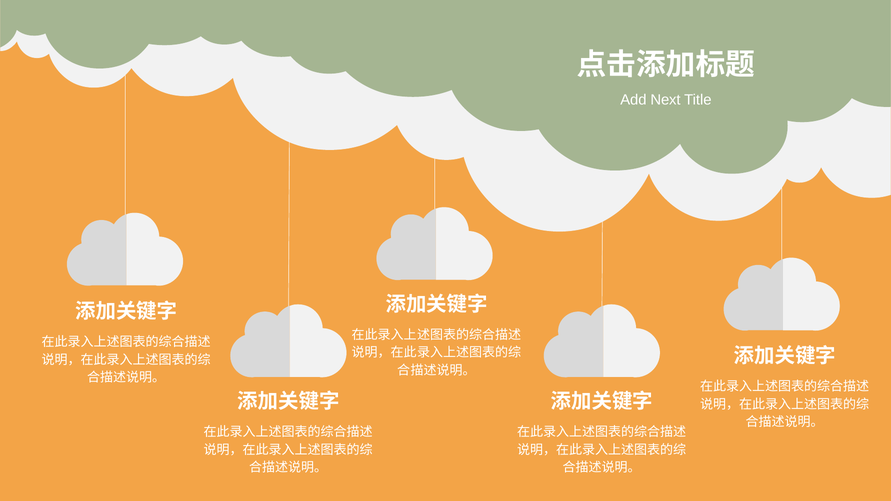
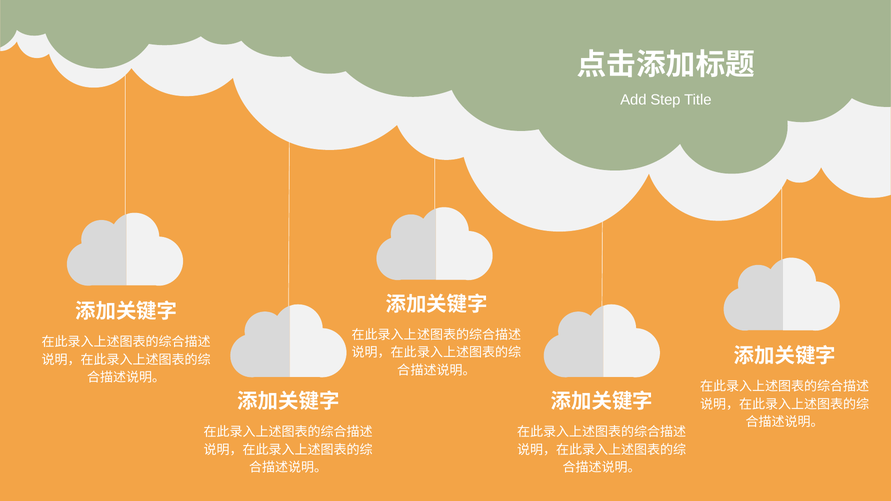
Next: Next -> Step
